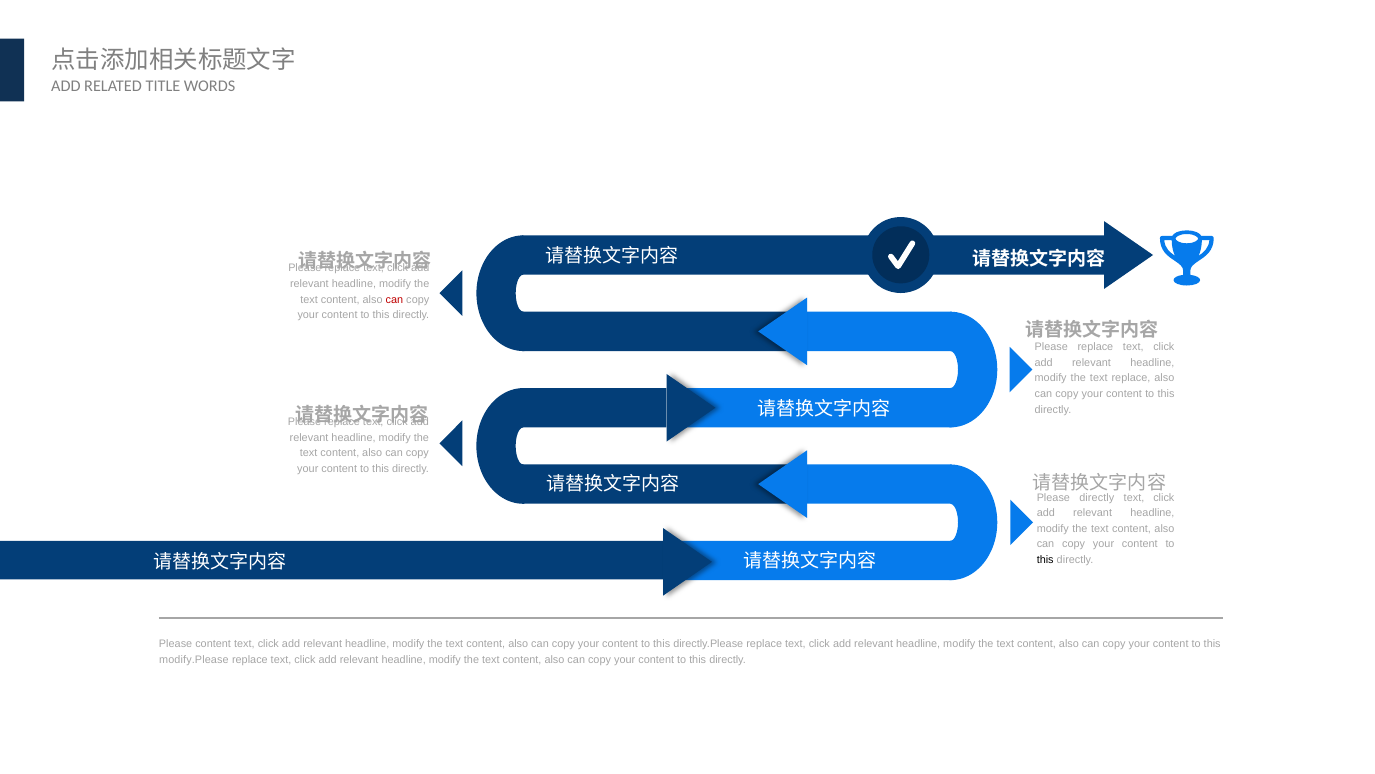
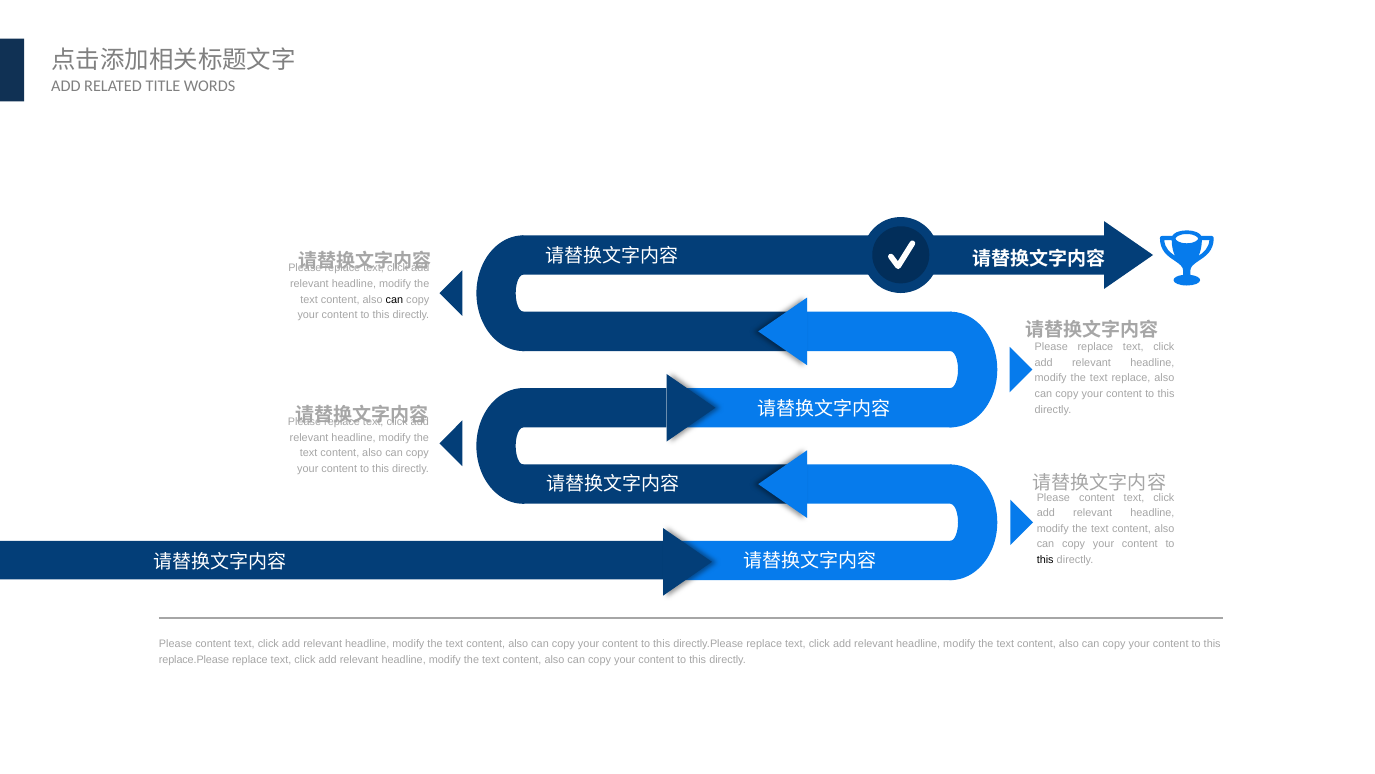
can at (394, 299) colour: red -> black
directly at (1097, 497): directly -> content
modify.Please: modify.Please -> replace.Please
